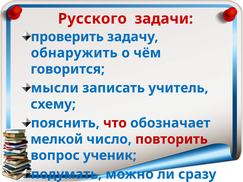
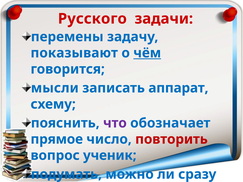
проверить: проверить -> перемены
обнаружить: обнаружить -> показывают
чём underline: none -> present
учитель: учитель -> аппарат
что colour: red -> purple
мелкой: мелкой -> прямое
